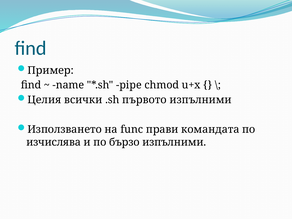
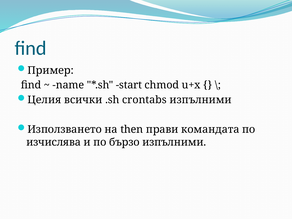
pipe: pipe -> start
първото: първото -> crontabs
func: func -> then
